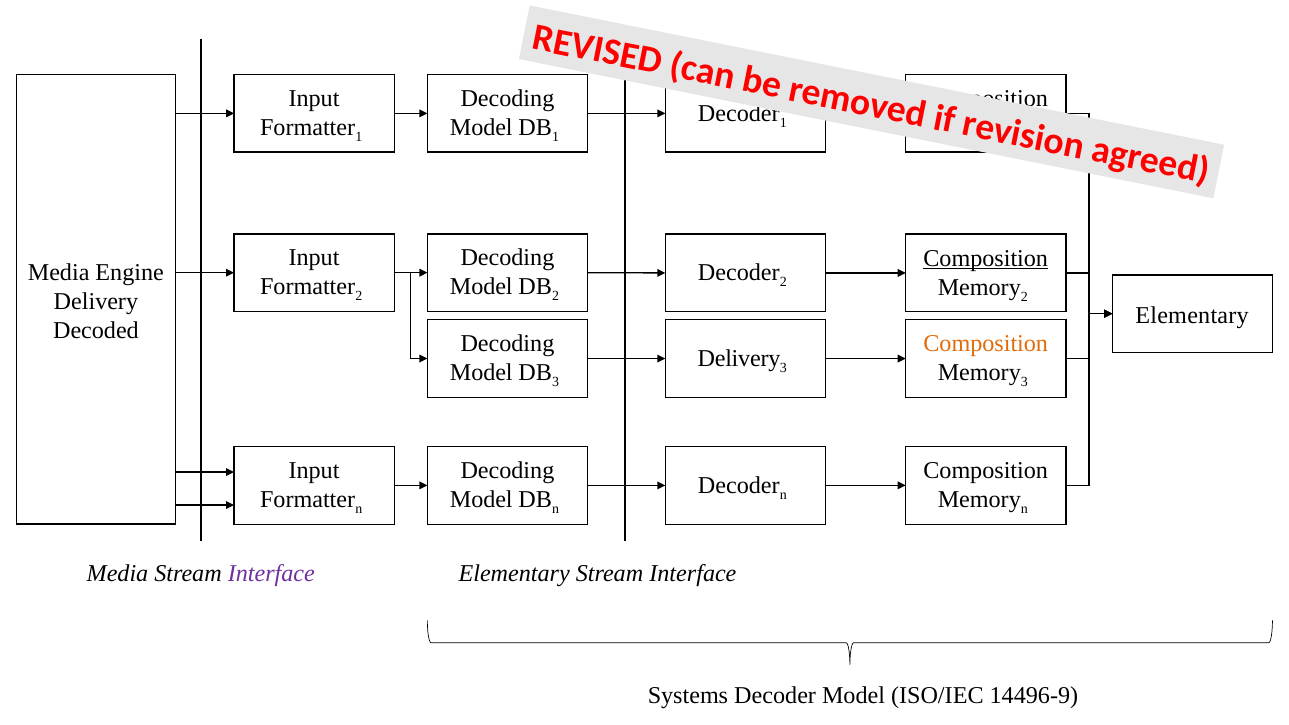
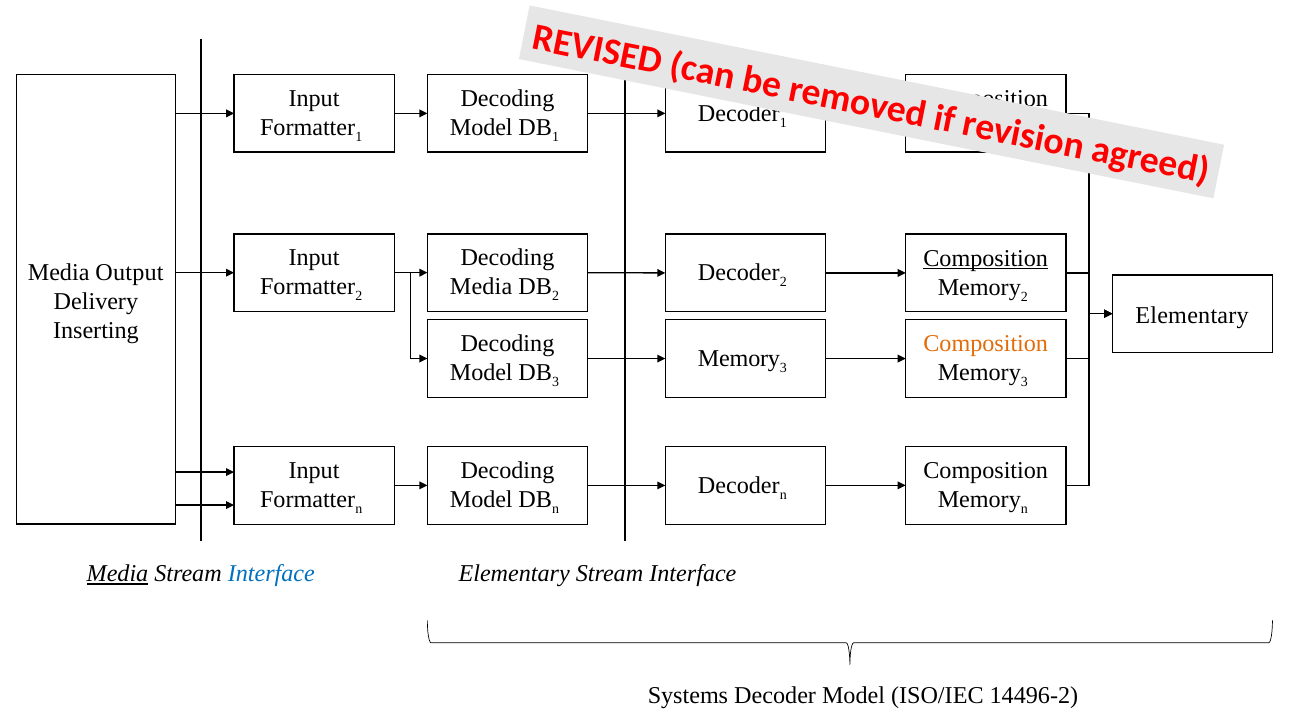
Engine: Engine -> Output
Model at (481, 287): Model -> Media
Decoded: Decoded -> Inserting
Delivery at (739, 358): Delivery -> Memory
Media at (117, 574) underline: none -> present
Interface at (271, 574) colour: purple -> blue
14496-9: 14496-9 -> 14496-2
